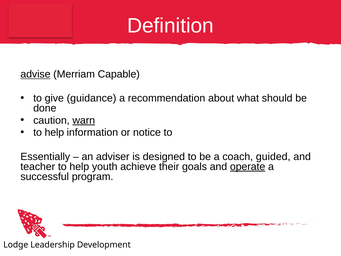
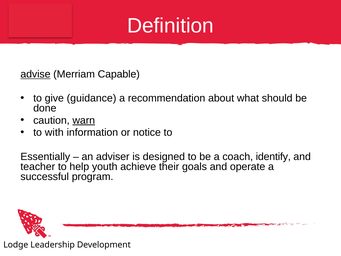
help at (54, 132): help -> with
guided: guided -> identify
operate underline: present -> none
